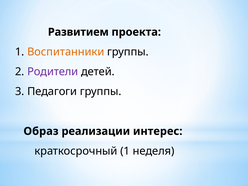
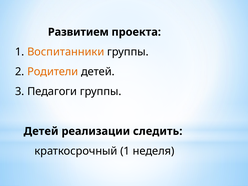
Родители colour: purple -> orange
Образ at (41, 131): Образ -> Детей
интерес: интерес -> следить
